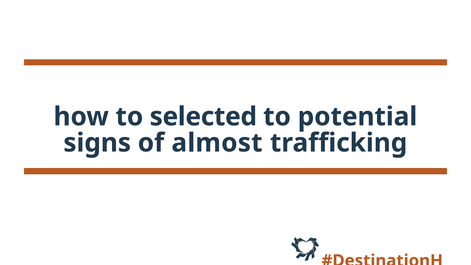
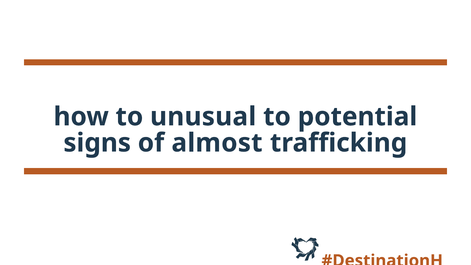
selected: selected -> unusual
